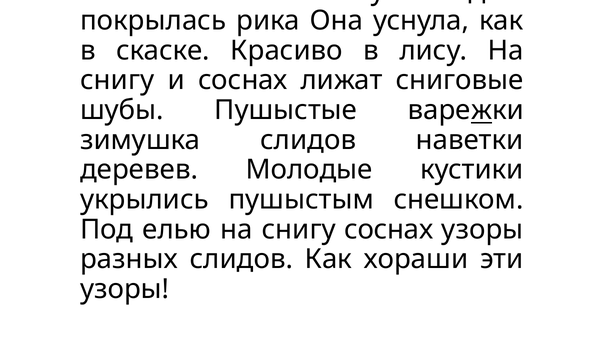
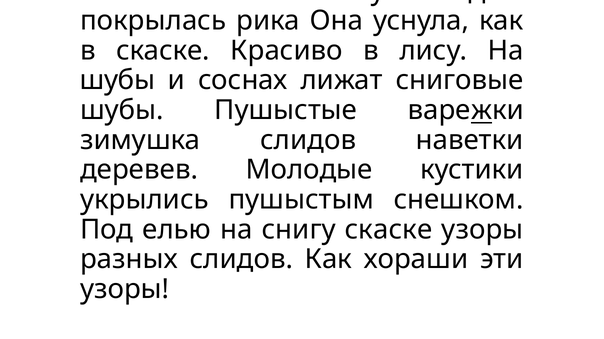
снигу at (117, 81): снигу -> шубы
снигу соснах: соснах -> скаске
